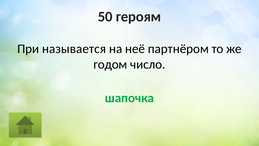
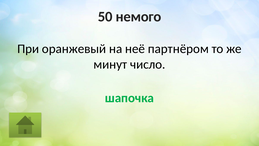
героям: героям -> немого
называется: называется -> оранжевый
годом: годом -> минут
